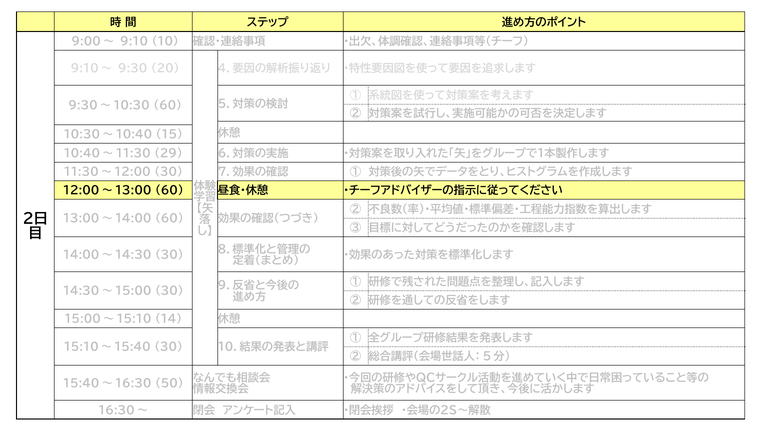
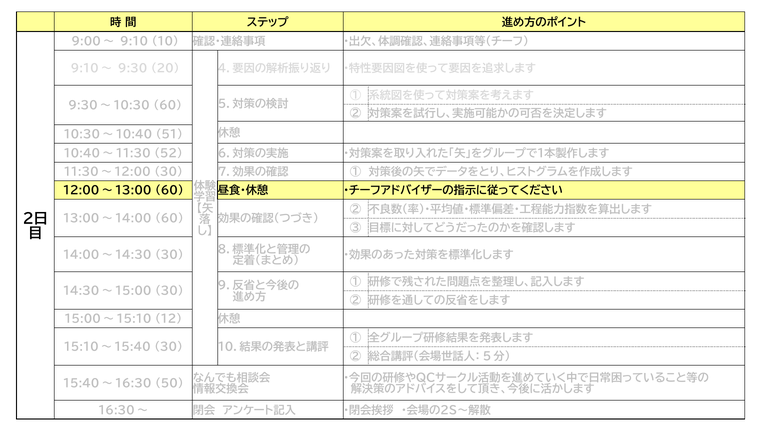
15: 15 -> 51
29: 29 -> 52
14: 14 -> 12
